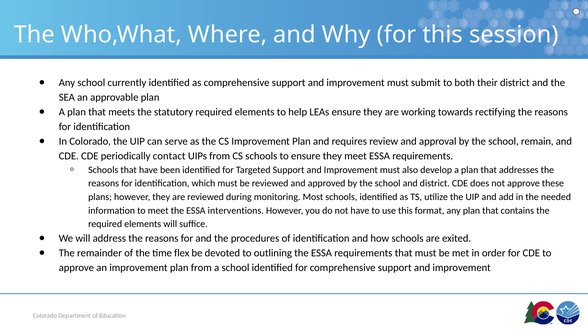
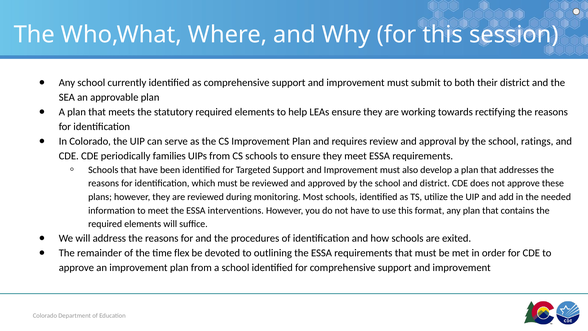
remain: remain -> ratings
contact: contact -> families
